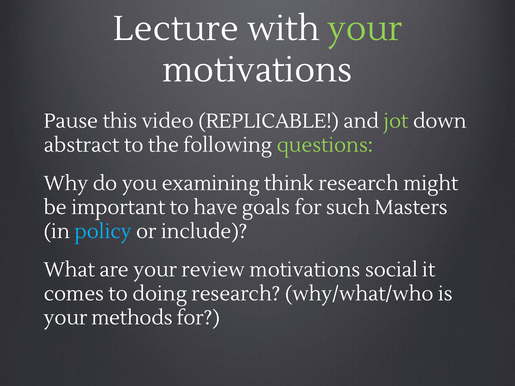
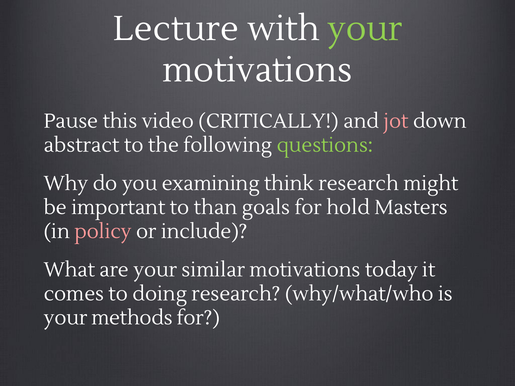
REPLICABLE: REPLICABLE -> CRITICALLY
jot colour: light green -> pink
have: have -> than
such: such -> hold
policy colour: light blue -> pink
review: review -> similar
social: social -> today
